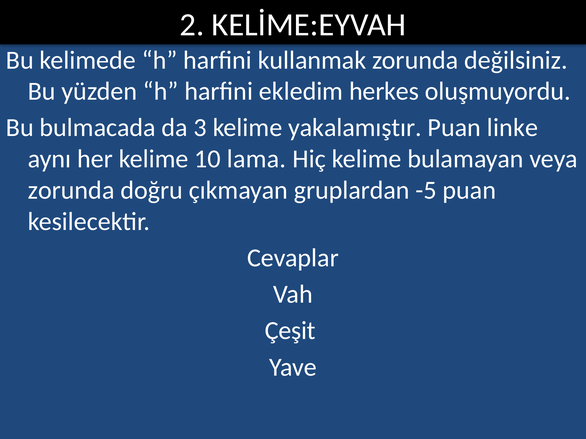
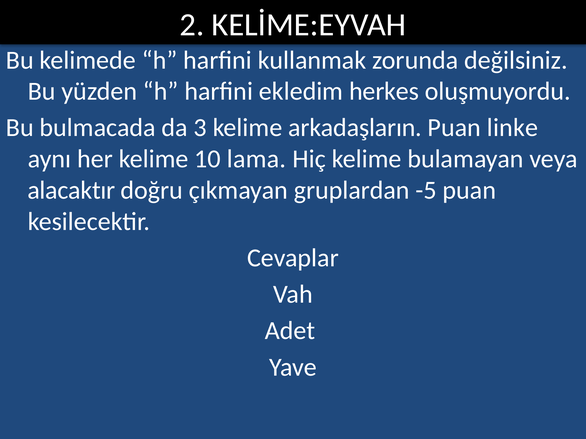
yakalamıştır: yakalamıştır -> arkadaşların
zorunda at (71, 190): zorunda -> alacaktır
Çeşit: Çeşit -> Adet
